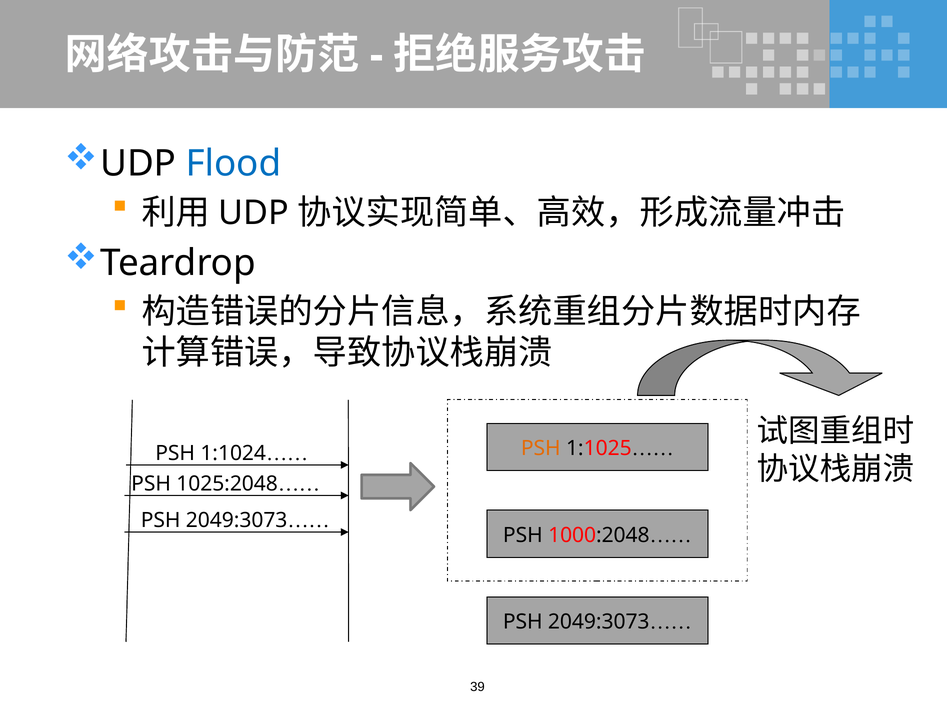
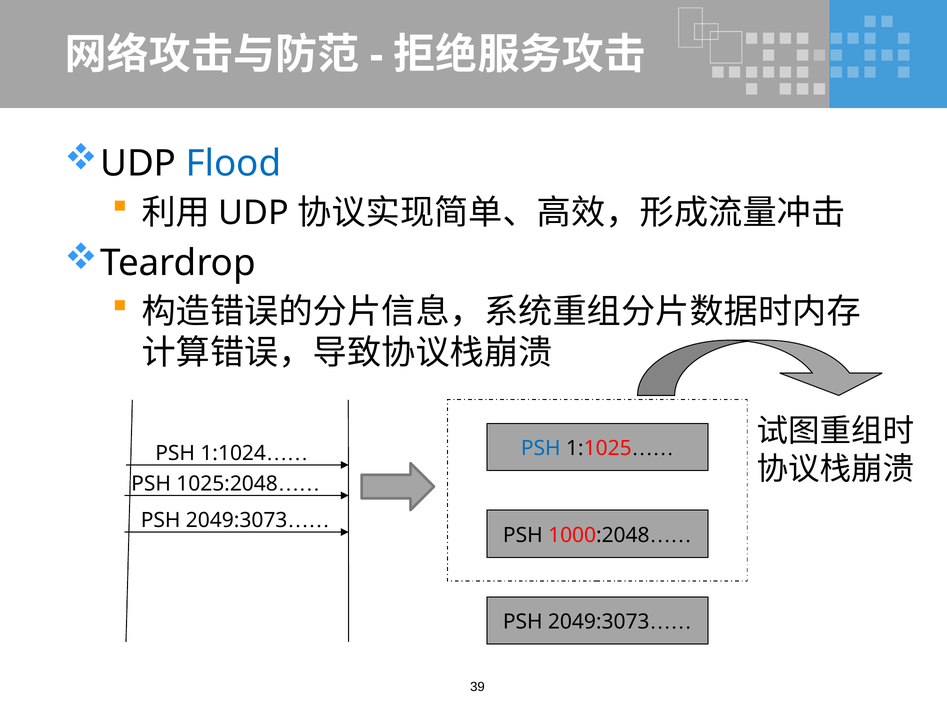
PSH at (541, 449) colour: orange -> blue
